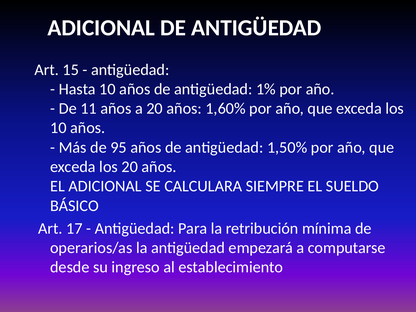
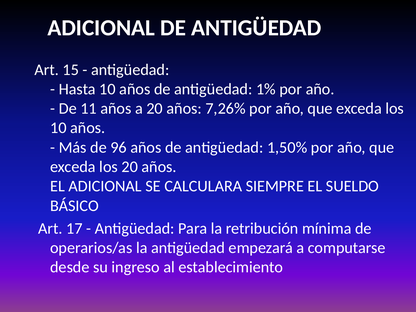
1,60%: 1,60% -> 7,26%
95: 95 -> 96
